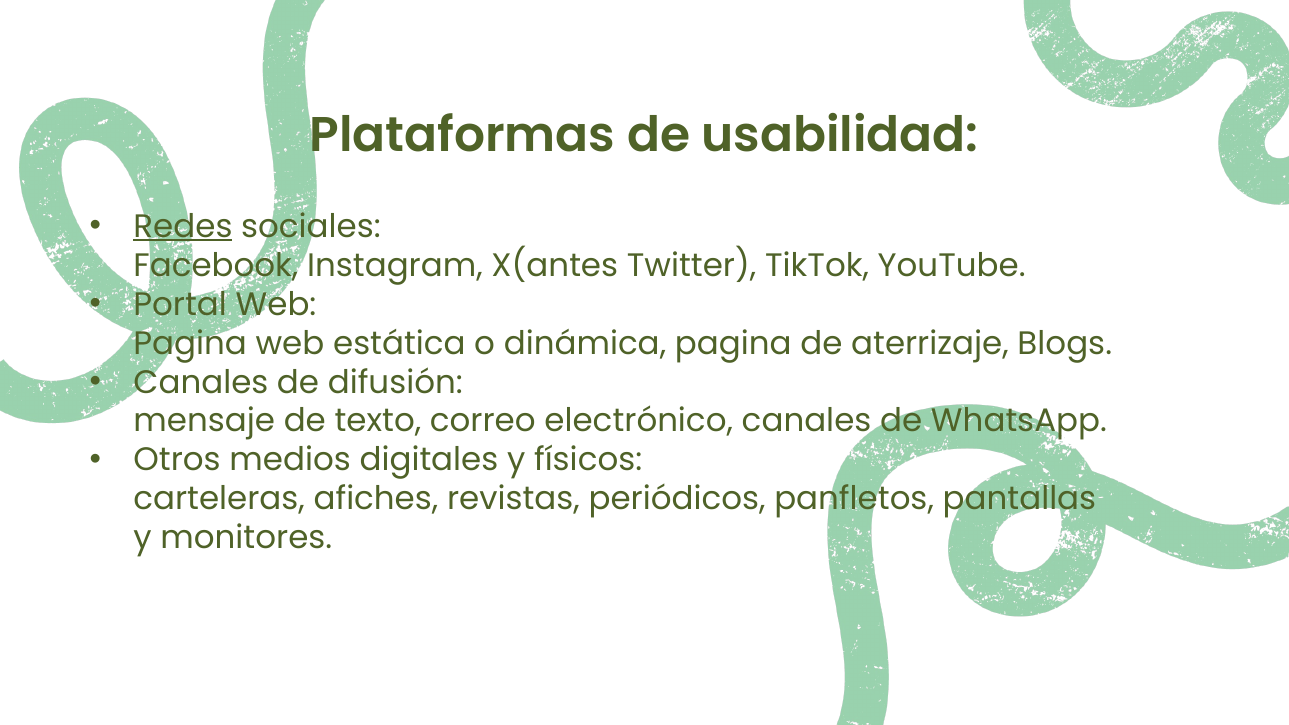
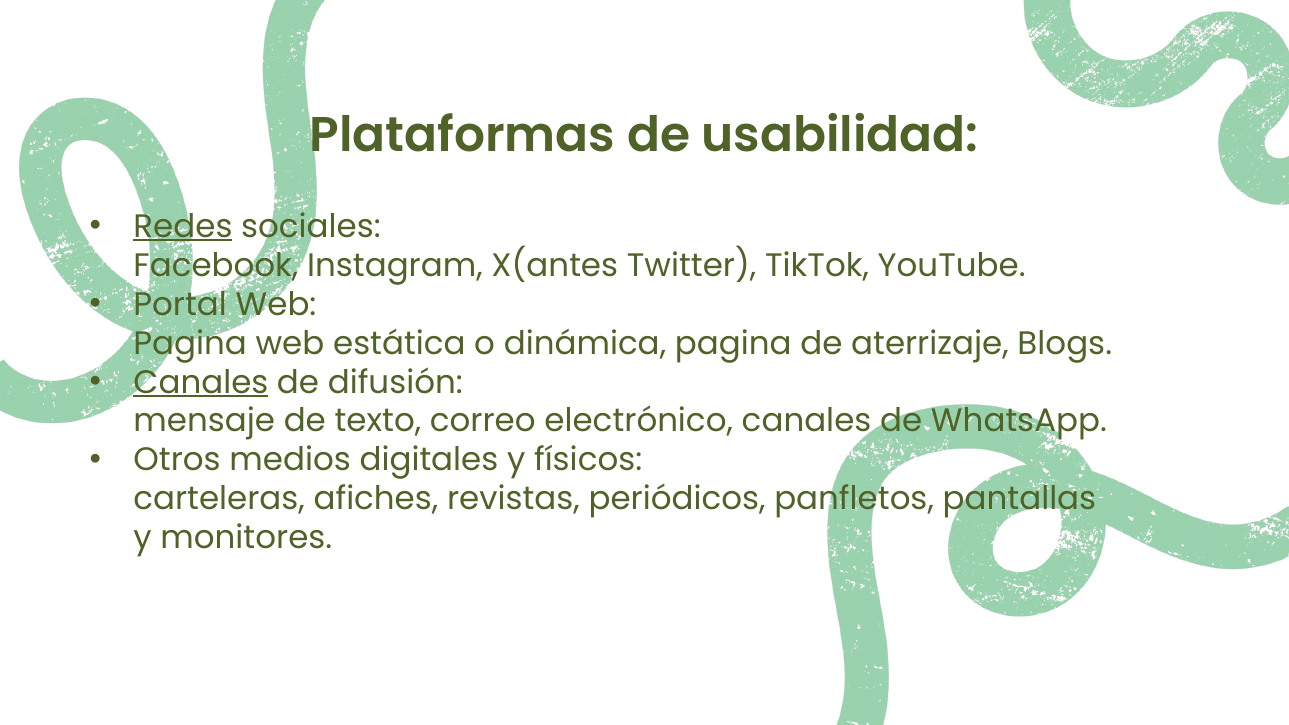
Canales at (201, 382) underline: none -> present
